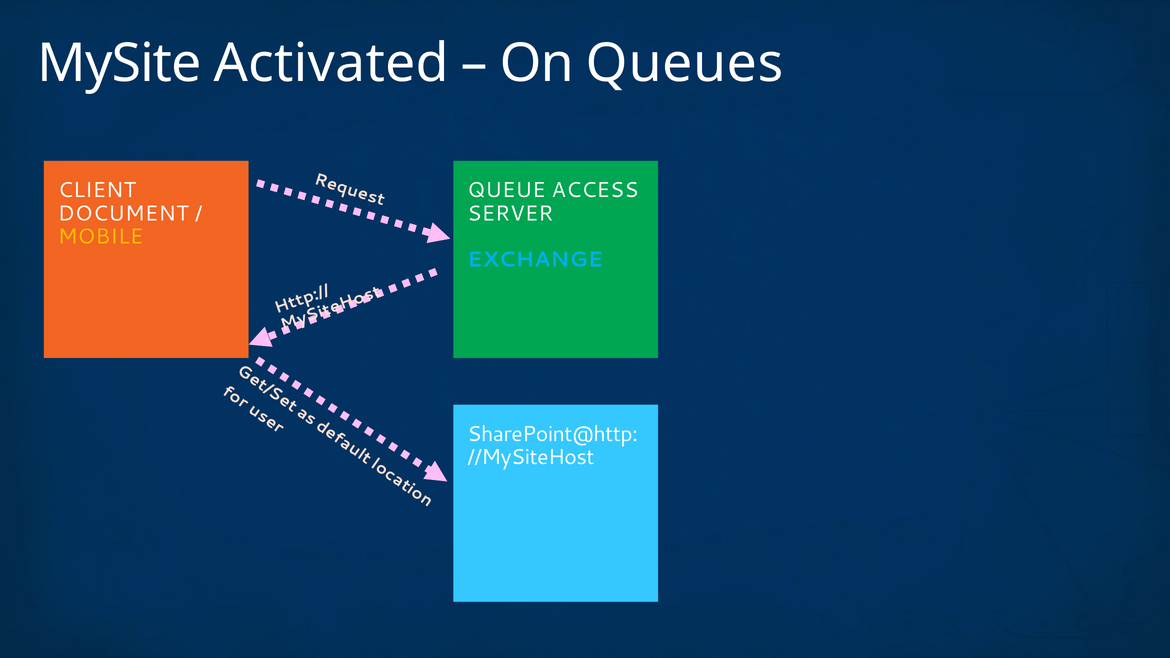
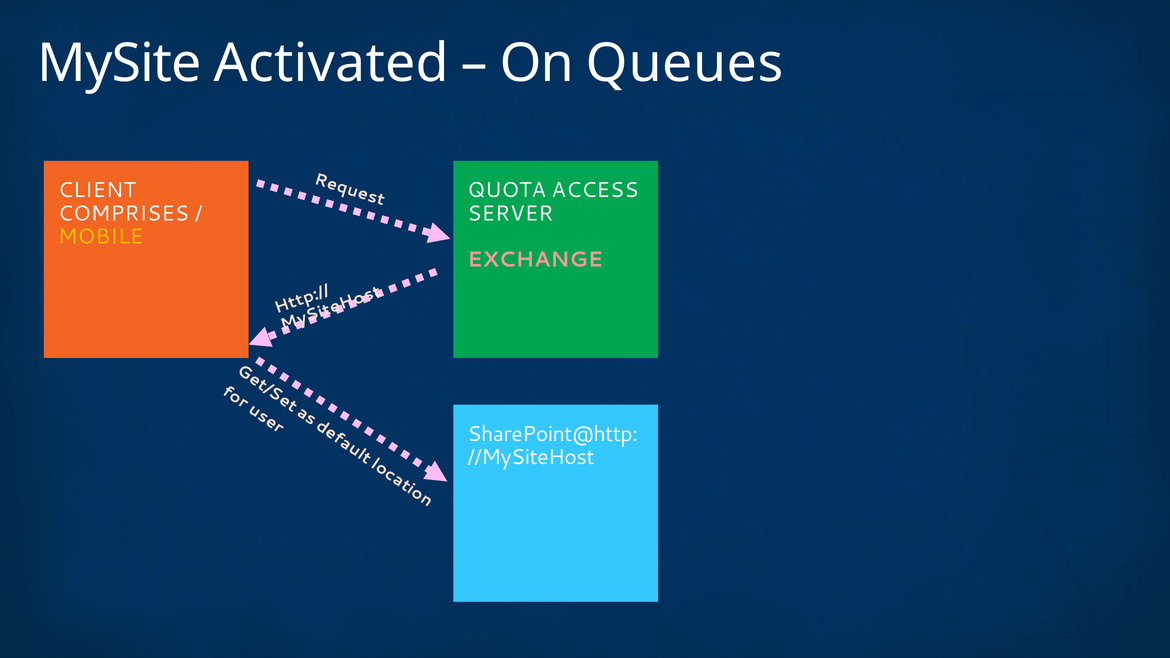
QUEUE: QUEUE -> QUOTA
DOCUMENT: DOCUMENT -> COMPRISES
EXCHANGE colour: light blue -> pink
